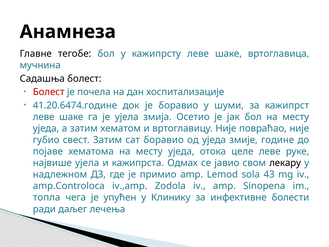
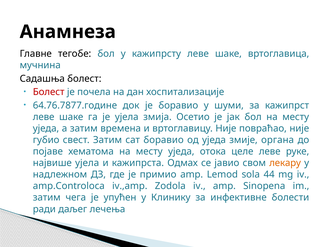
41.20.6474.године: 41.20.6474.године -> 64.76.7877.године
хематом: хематом -> времена
године: године -> органа
лекару colour: black -> orange
43: 43 -> 44
топла at (47, 197): топла -> затим
